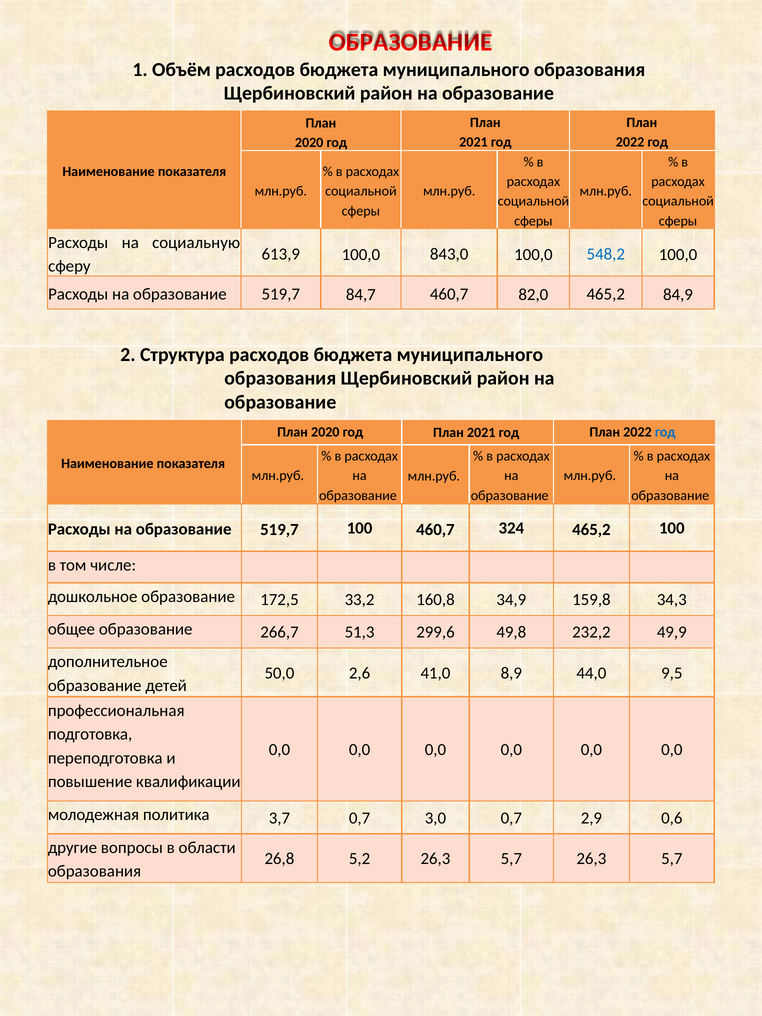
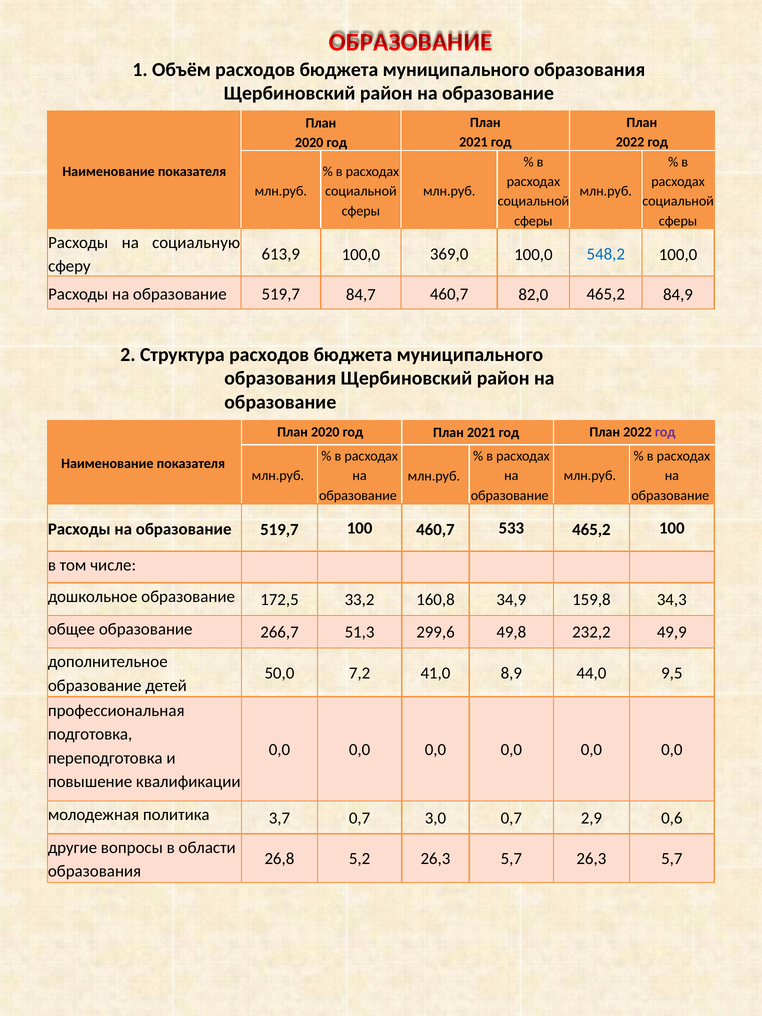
843,0: 843,0 -> 369,0
год at (665, 432) colour: blue -> purple
324: 324 -> 533
2,6: 2,6 -> 7,2
